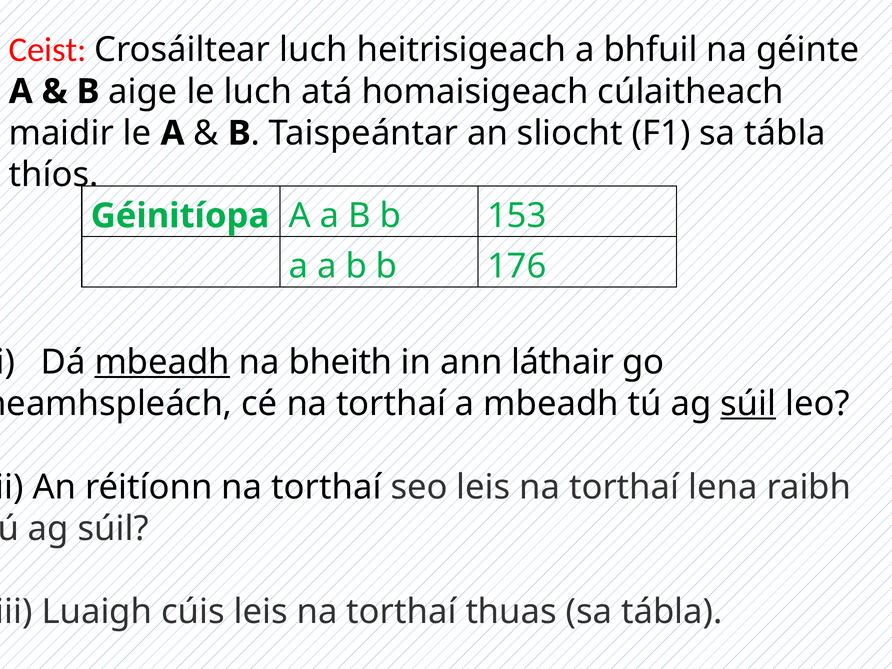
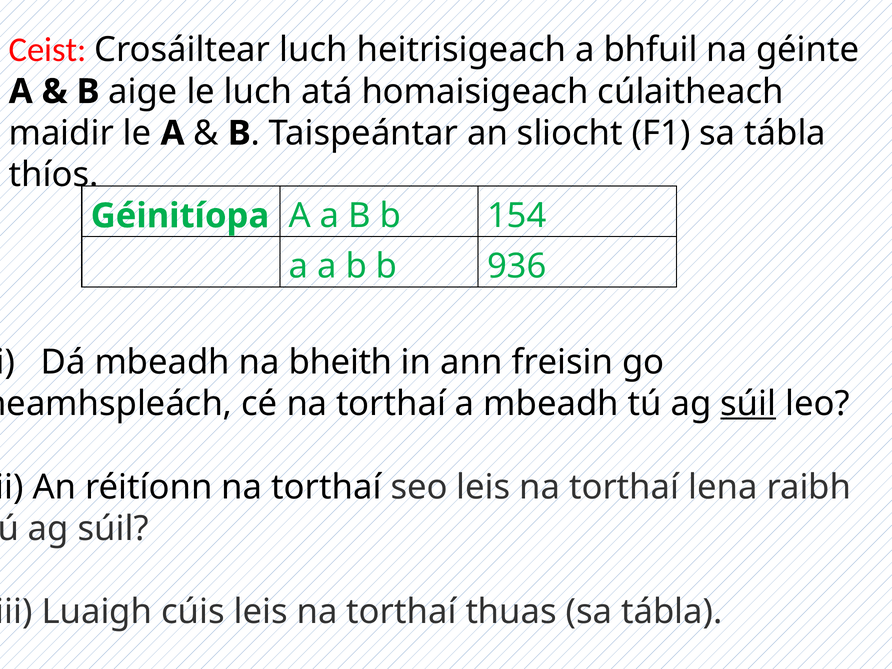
153: 153 -> 154
176: 176 -> 936
mbeadh at (162, 362) underline: present -> none
láthair: láthair -> freisin
